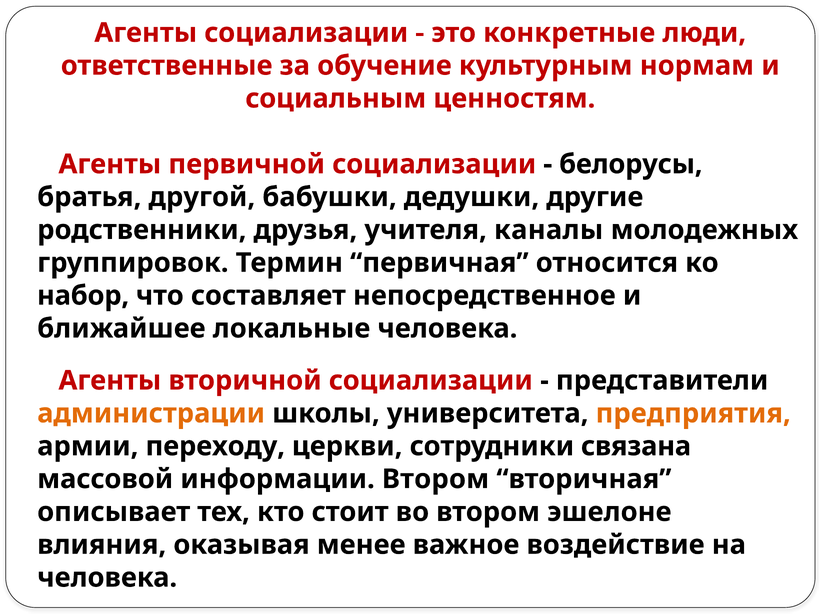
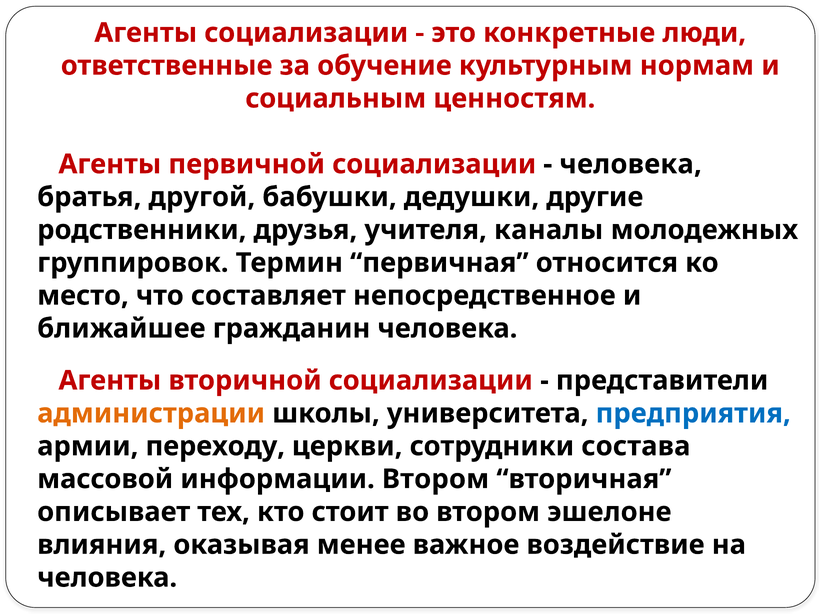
белорусы at (631, 164): белорусы -> человека
набор: набор -> место
локальные: локальные -> гражданин
предприятия colour: orange -> blue
связана: связана -> состава
